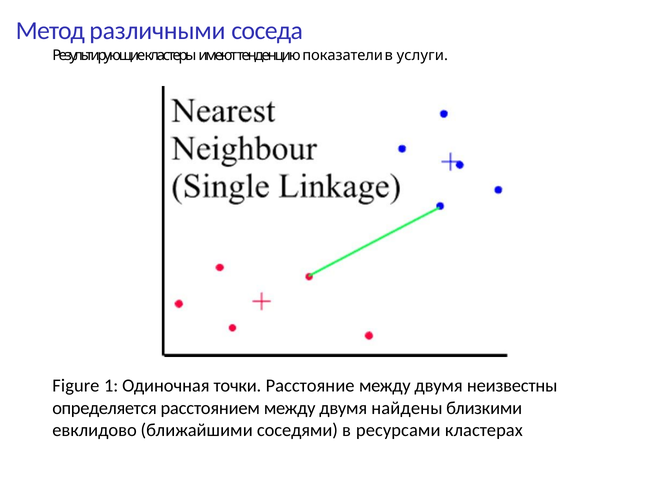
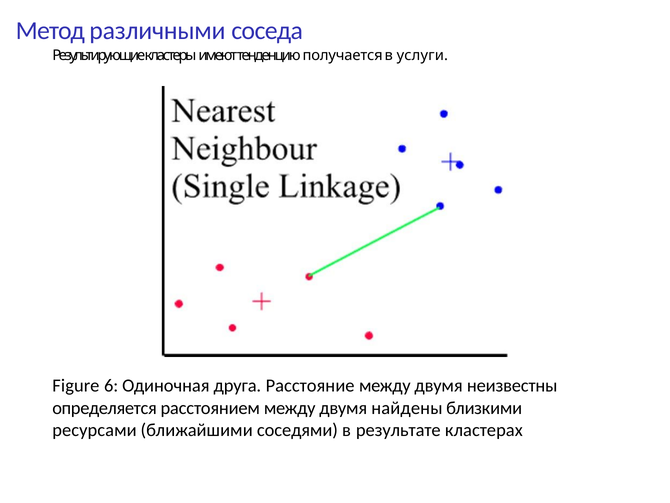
показатели: показатели -> получается
1: 1 -> 6
точки: точки -> друга
евклидово: евклидово -> ресурсами
ресурсами: ресурсами -> результате
